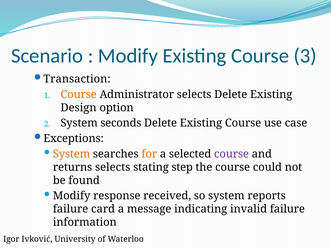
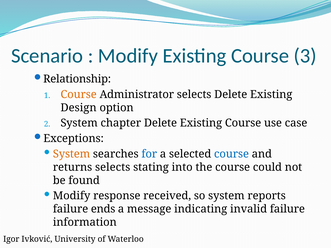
Transaction: Transaction -> Relationship
seconds: seconds -> chapter
for colour: orange -> blue
course at (231, 154) colour: purple -> blue
step: step -> into
card: card -> ends
